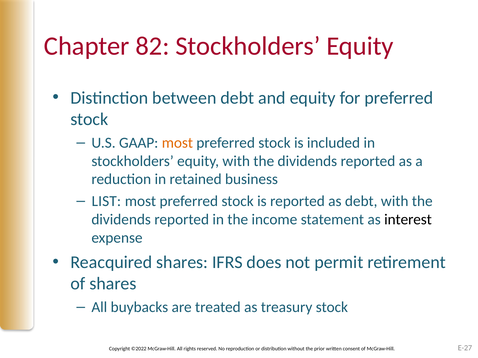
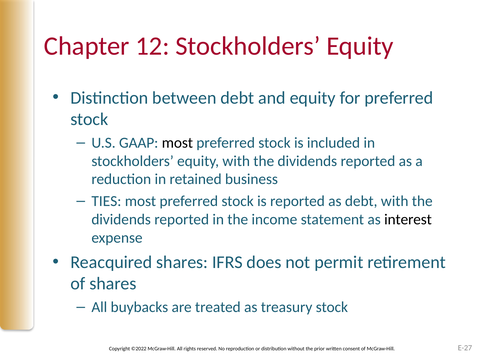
82: 82 -> 12
most at (177, 143) colour: orange -> black
LIST: LIST -> TIES
